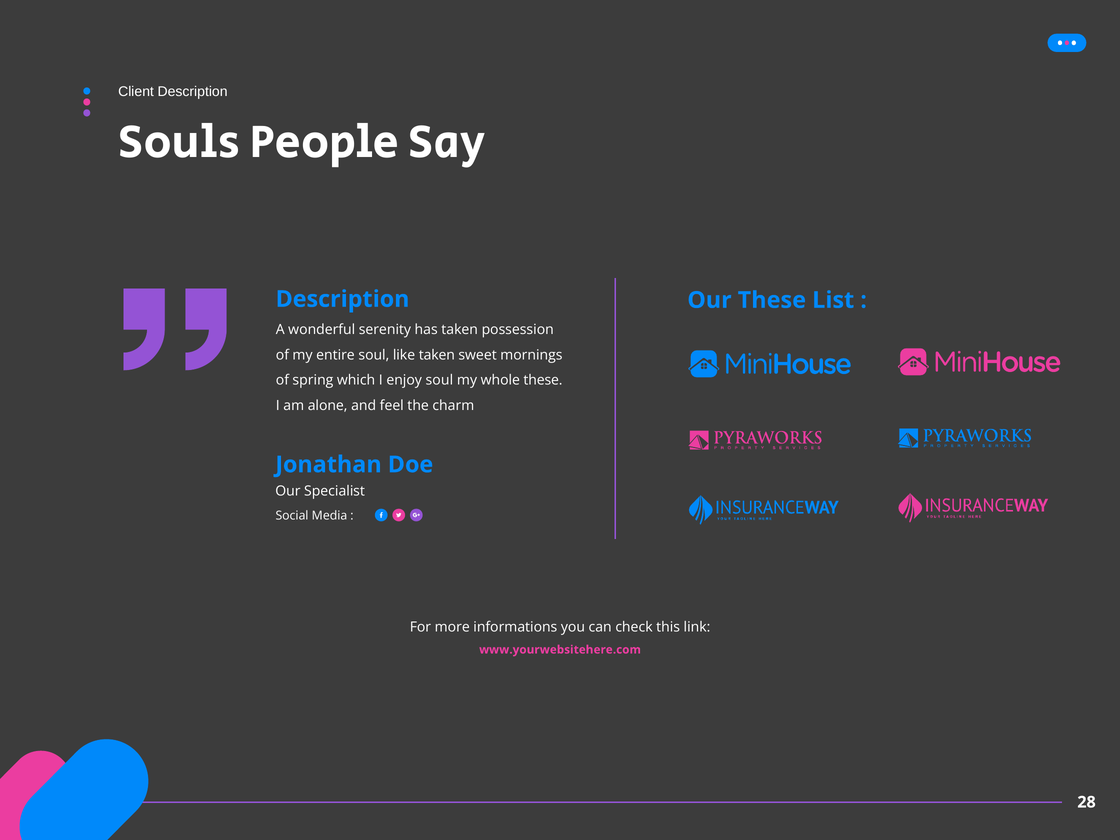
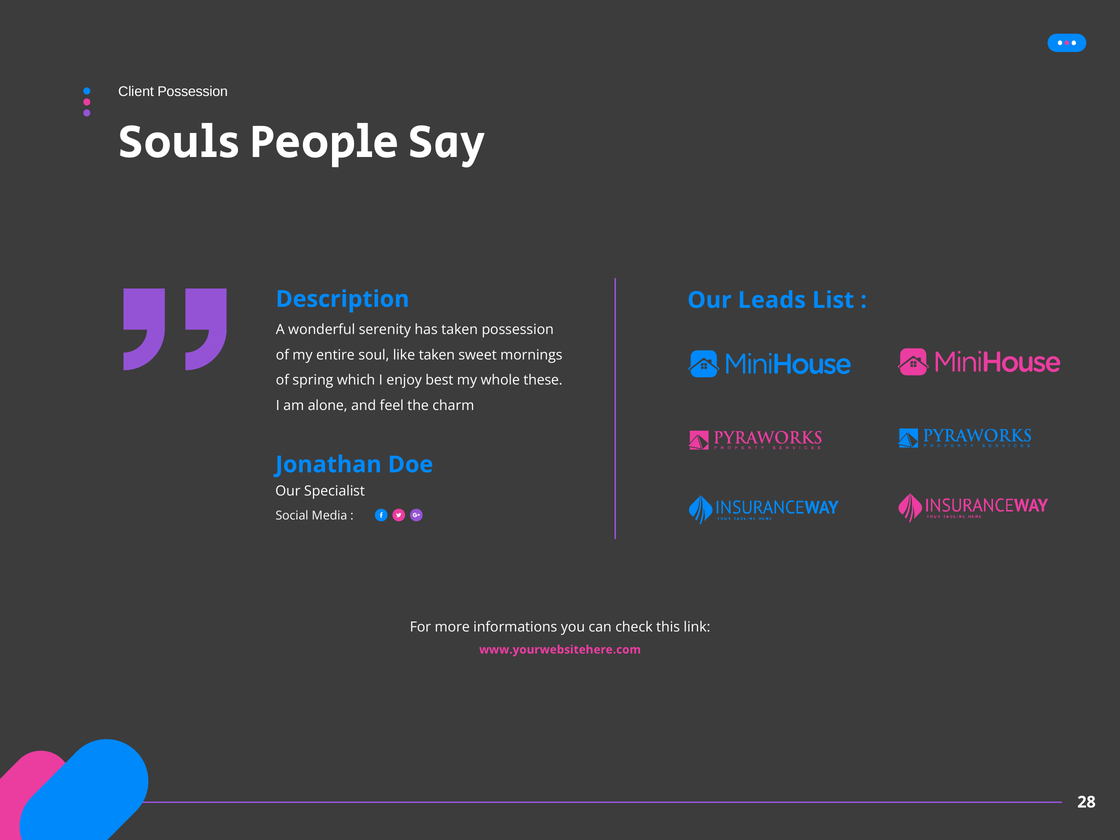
Client Description: Description -> Possession
Our These: These -> Leads
enjoy soul: soul -> best
